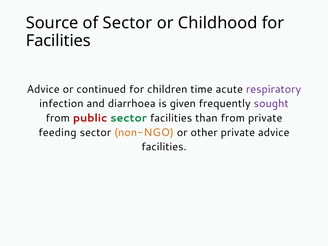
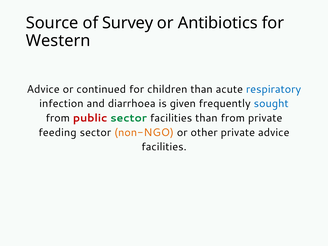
of Sector: Sector -> Survey
Childhood: Childhood -> Antibiotics
Facilities at (58, 41): Facilities -> Western
children time: time -> than
respiratory colour: purple -> blue
sought colour: purple -> blue
